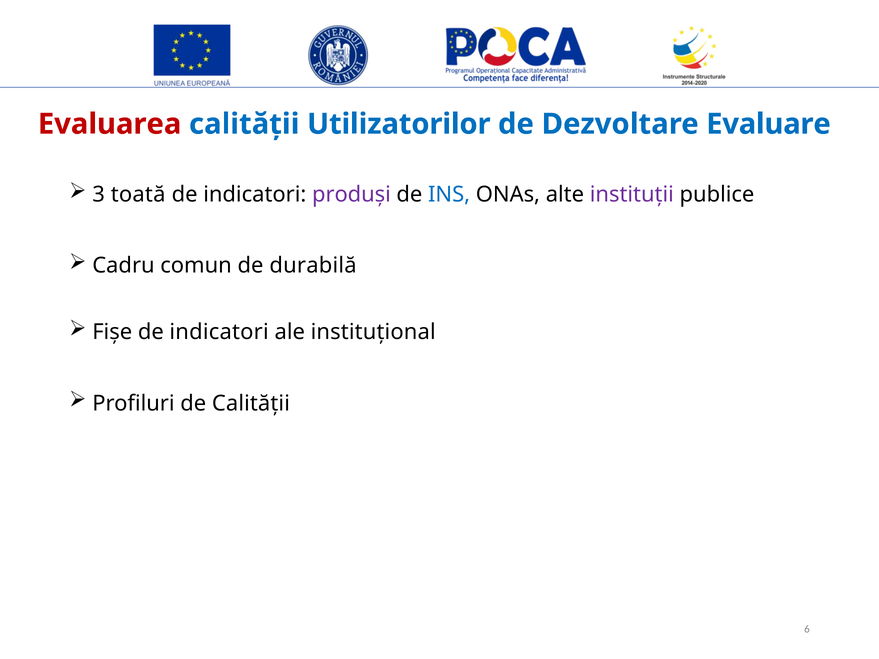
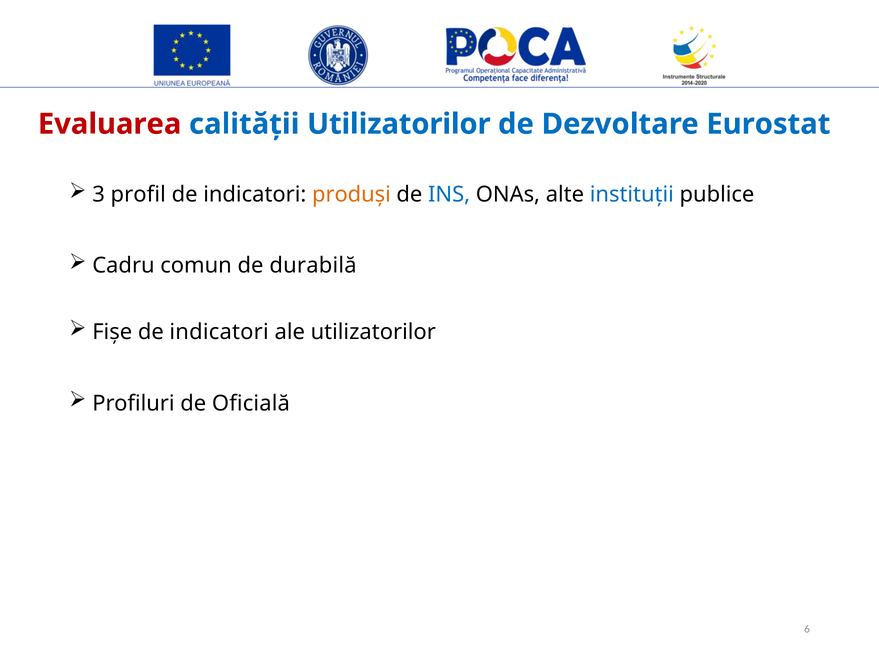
Evaluare: Evaluare -> Eurostat
toată: toată -> profil
produși colour: purple -> orange
instituții colour: purple -> blue
ale instituțional: instituțional -> utilizatorilor
de Calității: Calității -> Oficială
